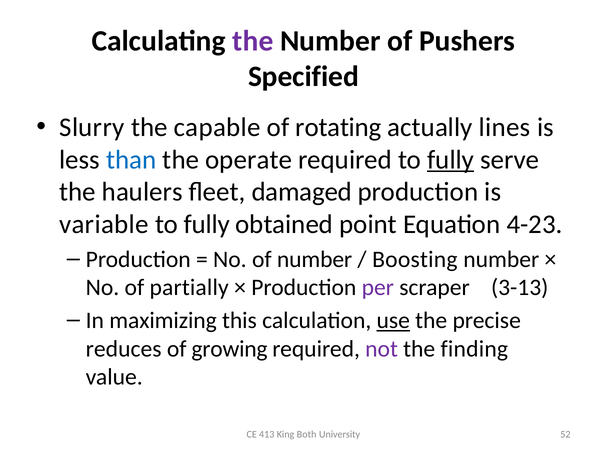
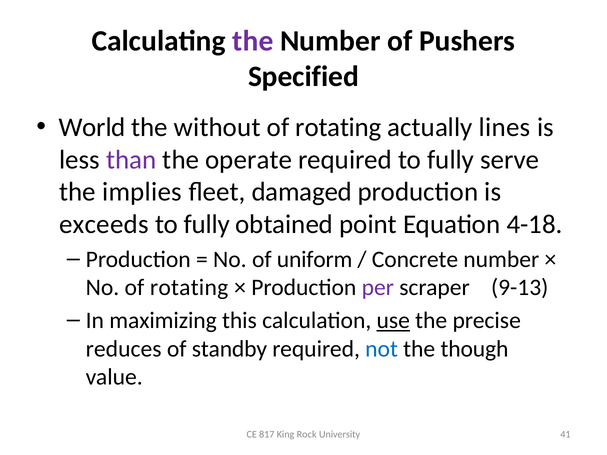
Slurry: Slurry -> World
capable: capable -> without
than colour: blue -> purple
fully at (451, 160) underline: present -> none
haulers: haulers -> implies
variable: variable -> exceeds
4-23: 4-23 -> 4-18
of number: number -> uniform
Boosting: Boosting -> Concrete
No of partially: partially -> rotating
3-13: 3-13 -> 9-13
growing: growing -> standby
not colour: purple -> blue
finding: finding -> though
413: 413 -> 817
Both: Both -> Rock
52: 52 -> 41
